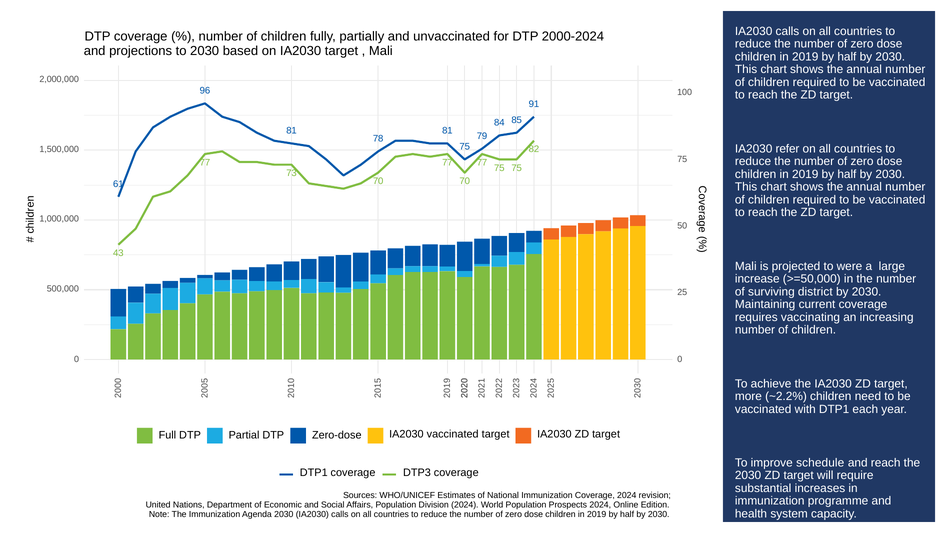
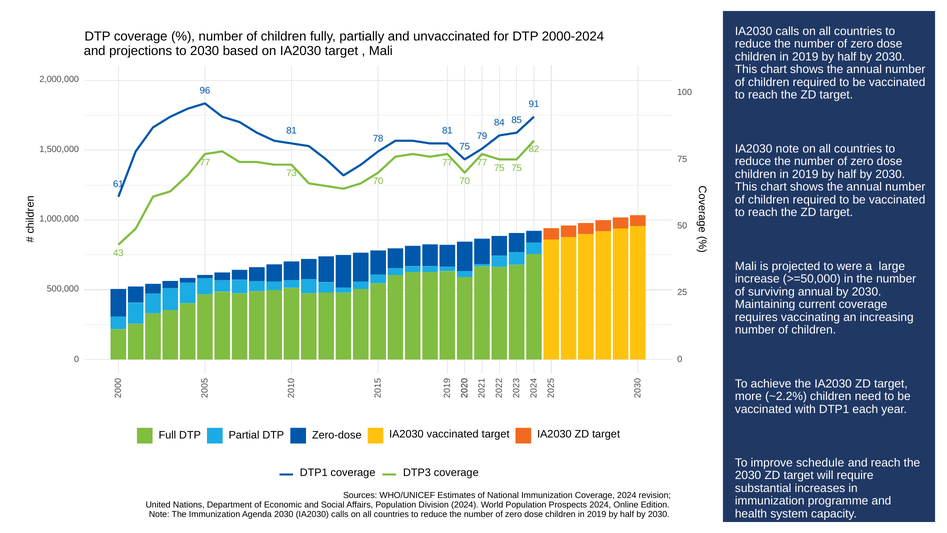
IA2030 refer: refer -> note
surviving district: district -> annual
